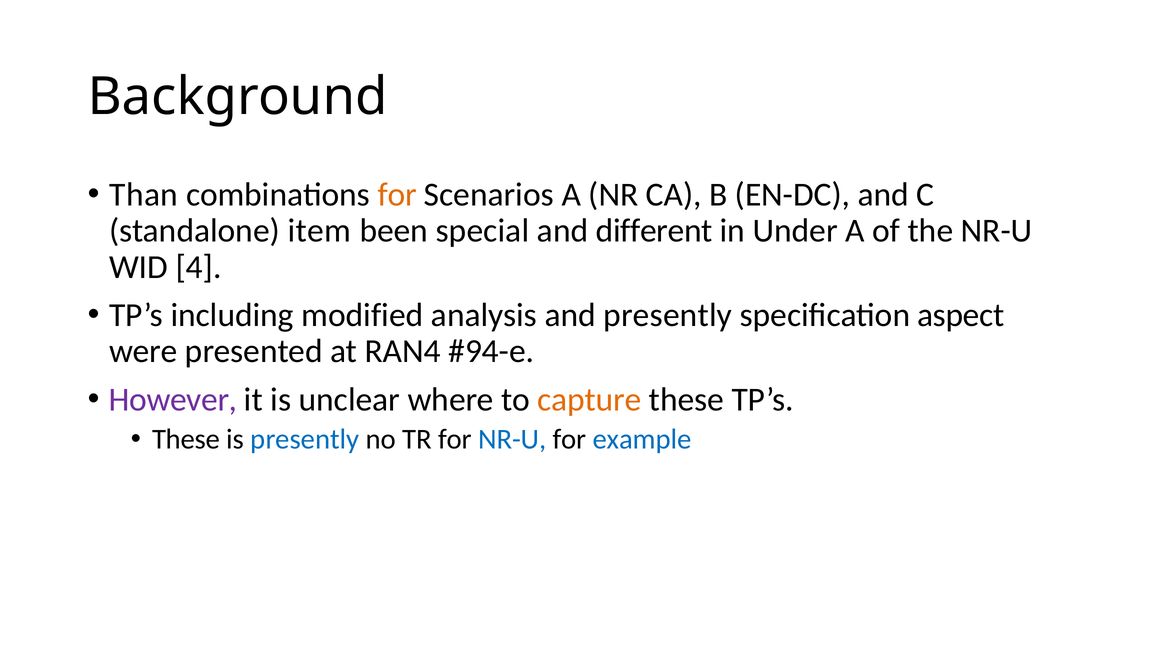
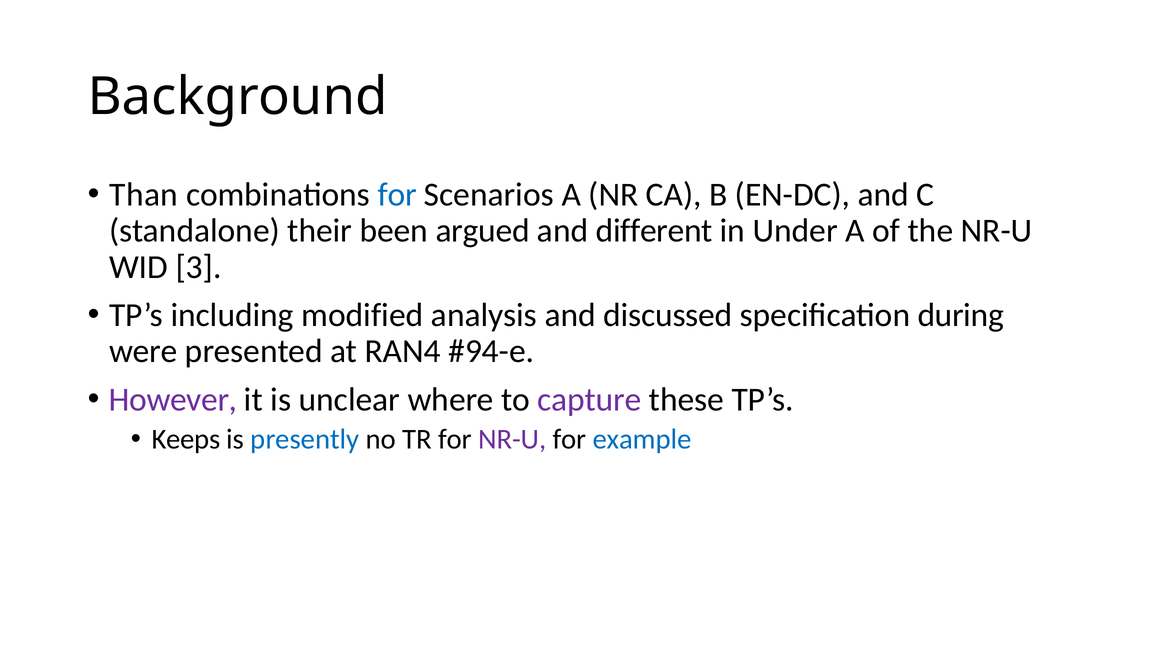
for at (397, 194) colour: orange -> blue
item: item -> their
special: special -> argued
4: 4 -> 3
and presently: presently -> discussed
aspect: aspect -> during
capture colour: orange -> purple
These at (186, 439): These -> Keeps
NR-U at (512, 439) colour: blue -> purple
